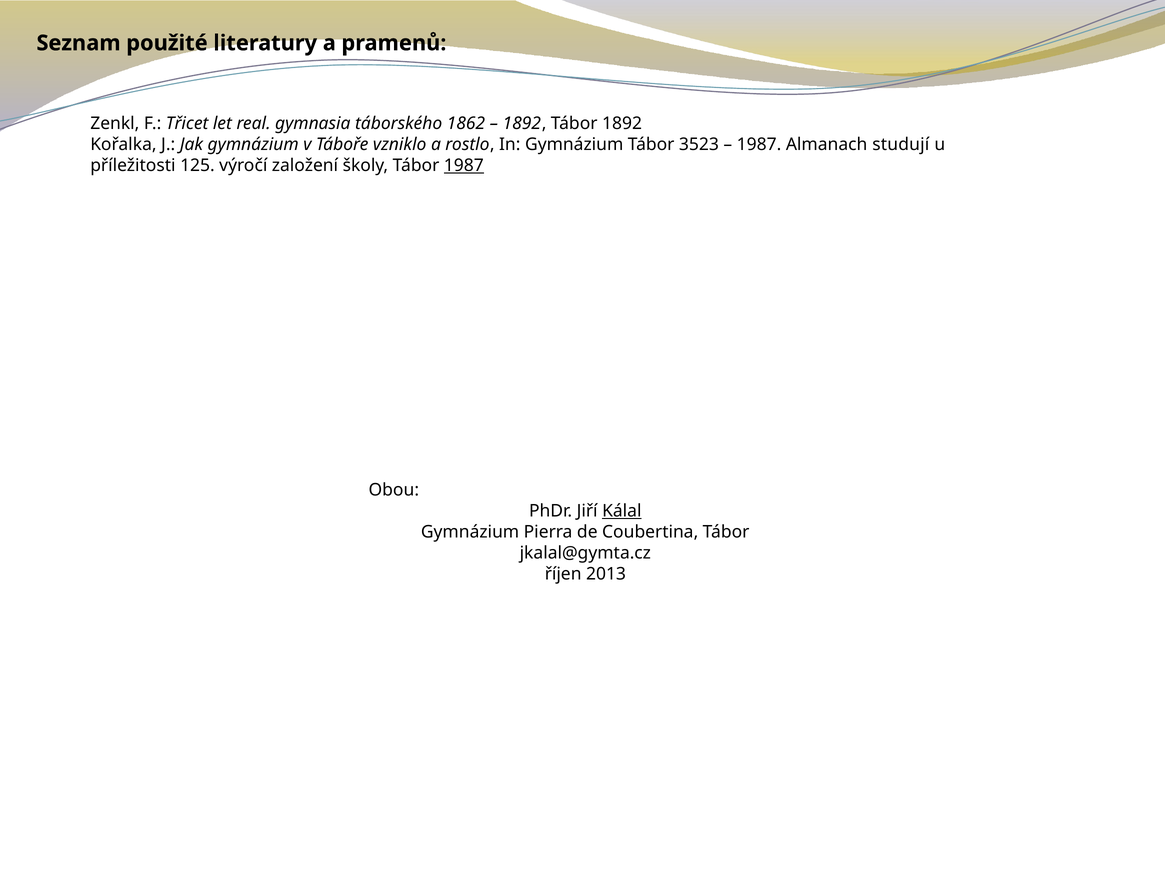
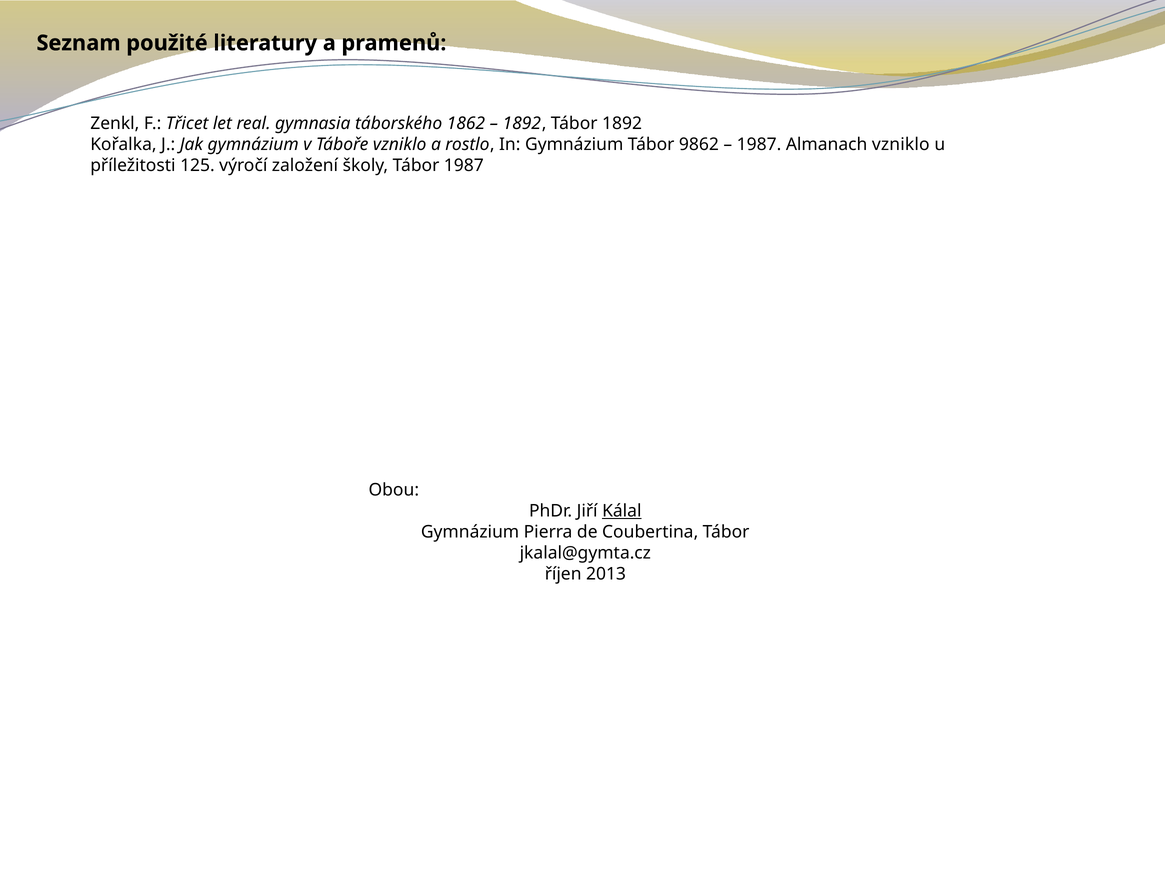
3523: 3523 -> 9862
Almanach studují: studují -> vzniklo
1987 at (464, 165) underline: present -> none
